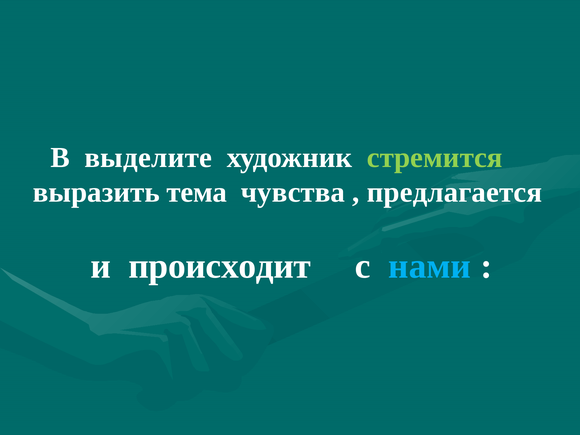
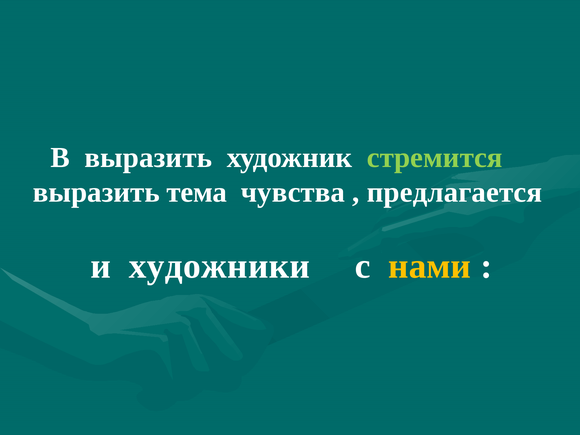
В выделите: выделите -> выразить
происходит: происходит -> художники
нами colour: light blue -> yellow
